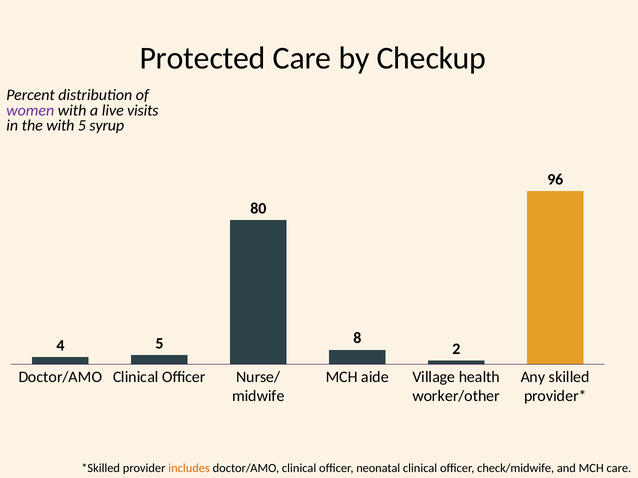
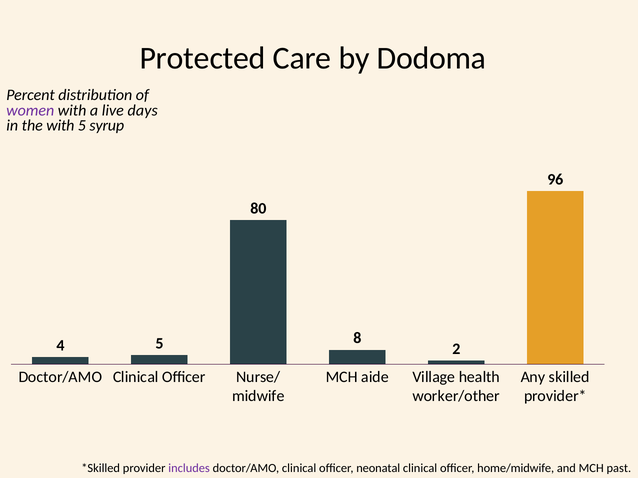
Checkup: Checkup -> Dodoma
visits: visits -> days
includes colour: orange -> purple
check/midwife: check/midwife -> home/midwife
MCH care: care -> past
